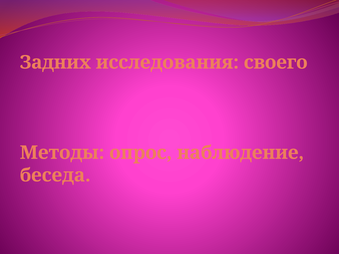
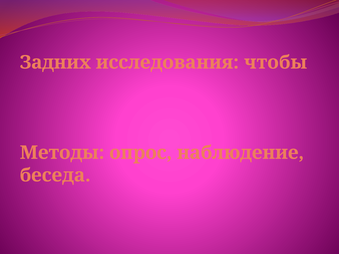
своего: своего -> чтобы
